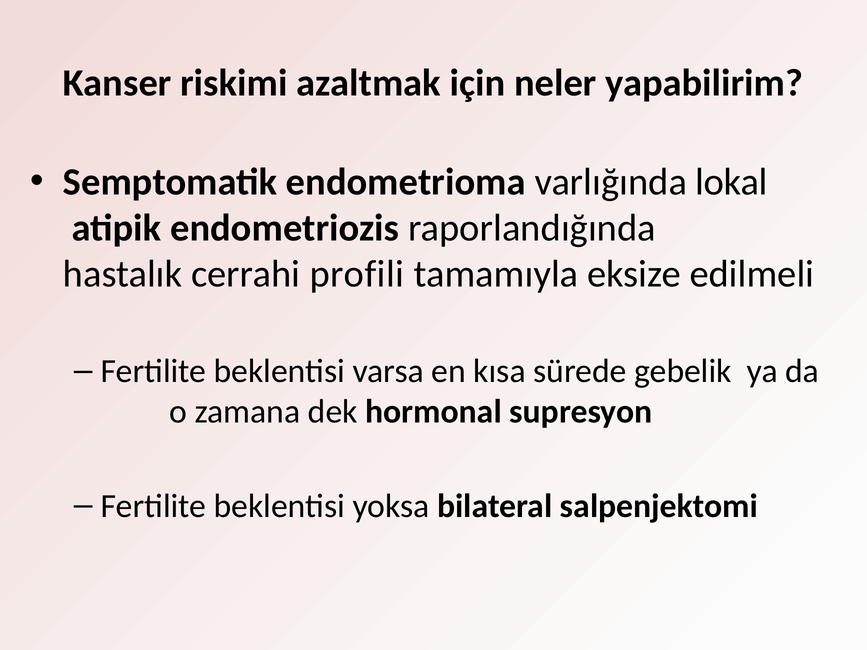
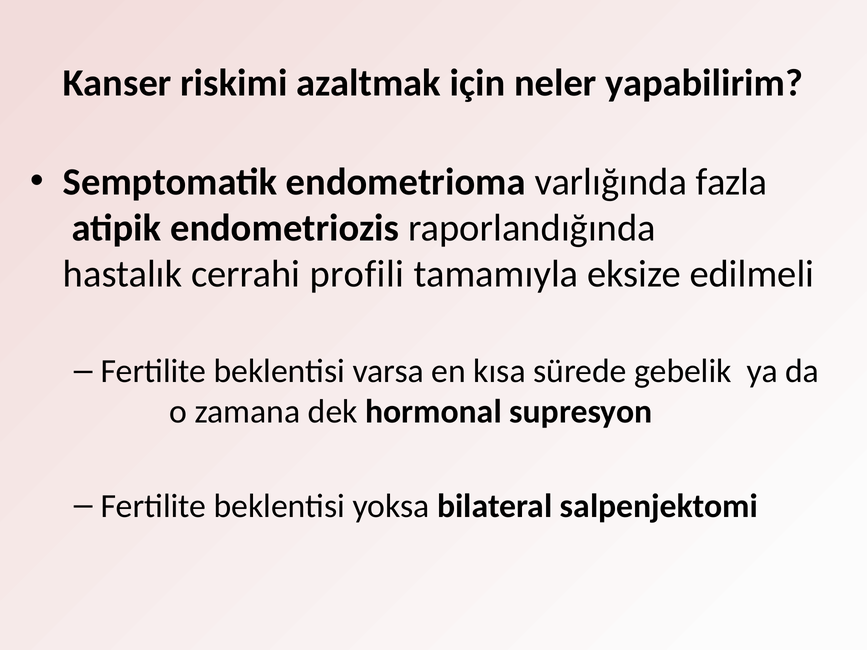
lokal: lokal -> fazla
